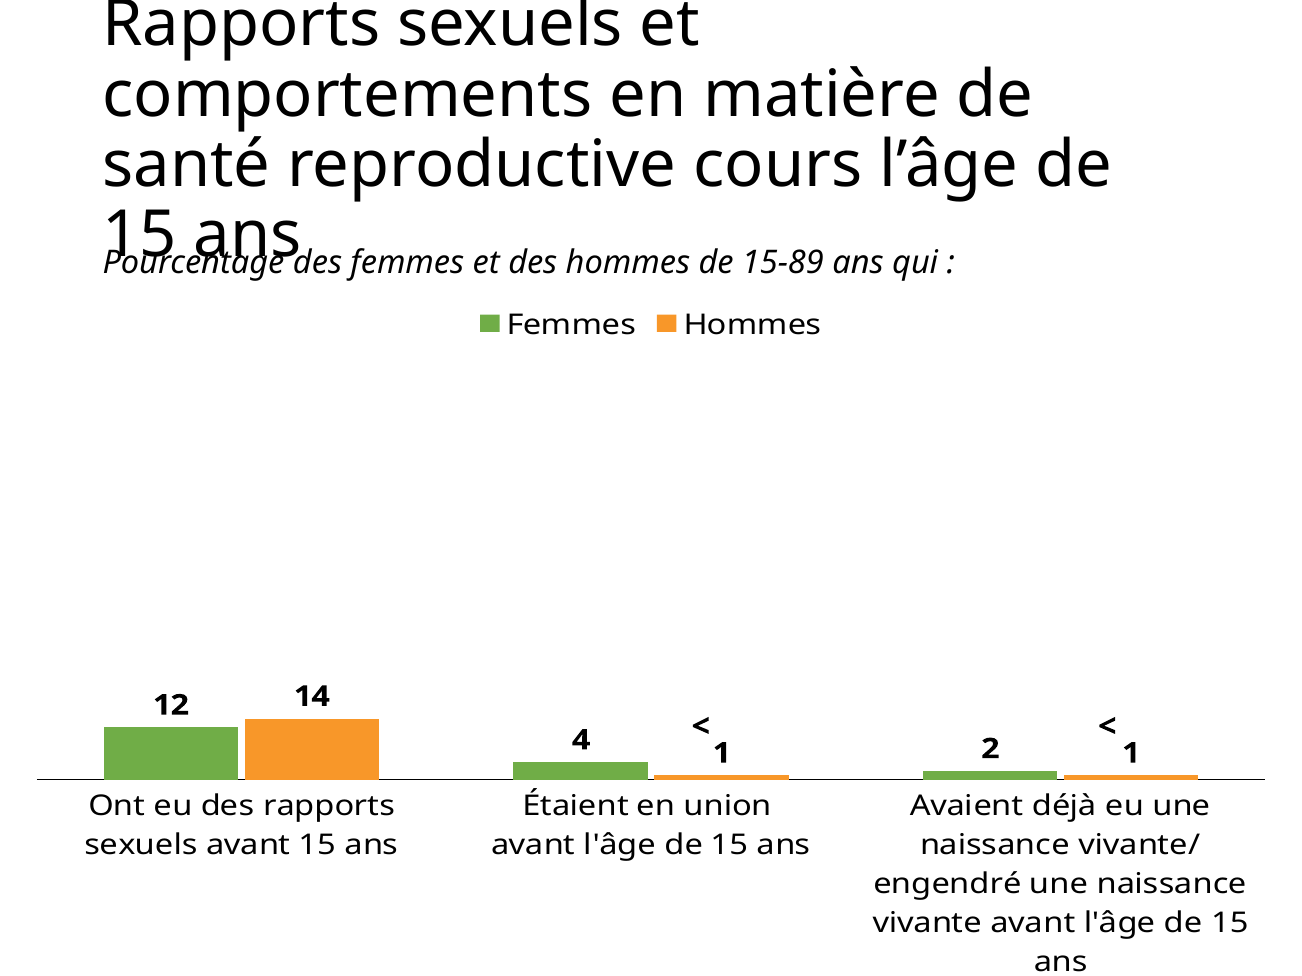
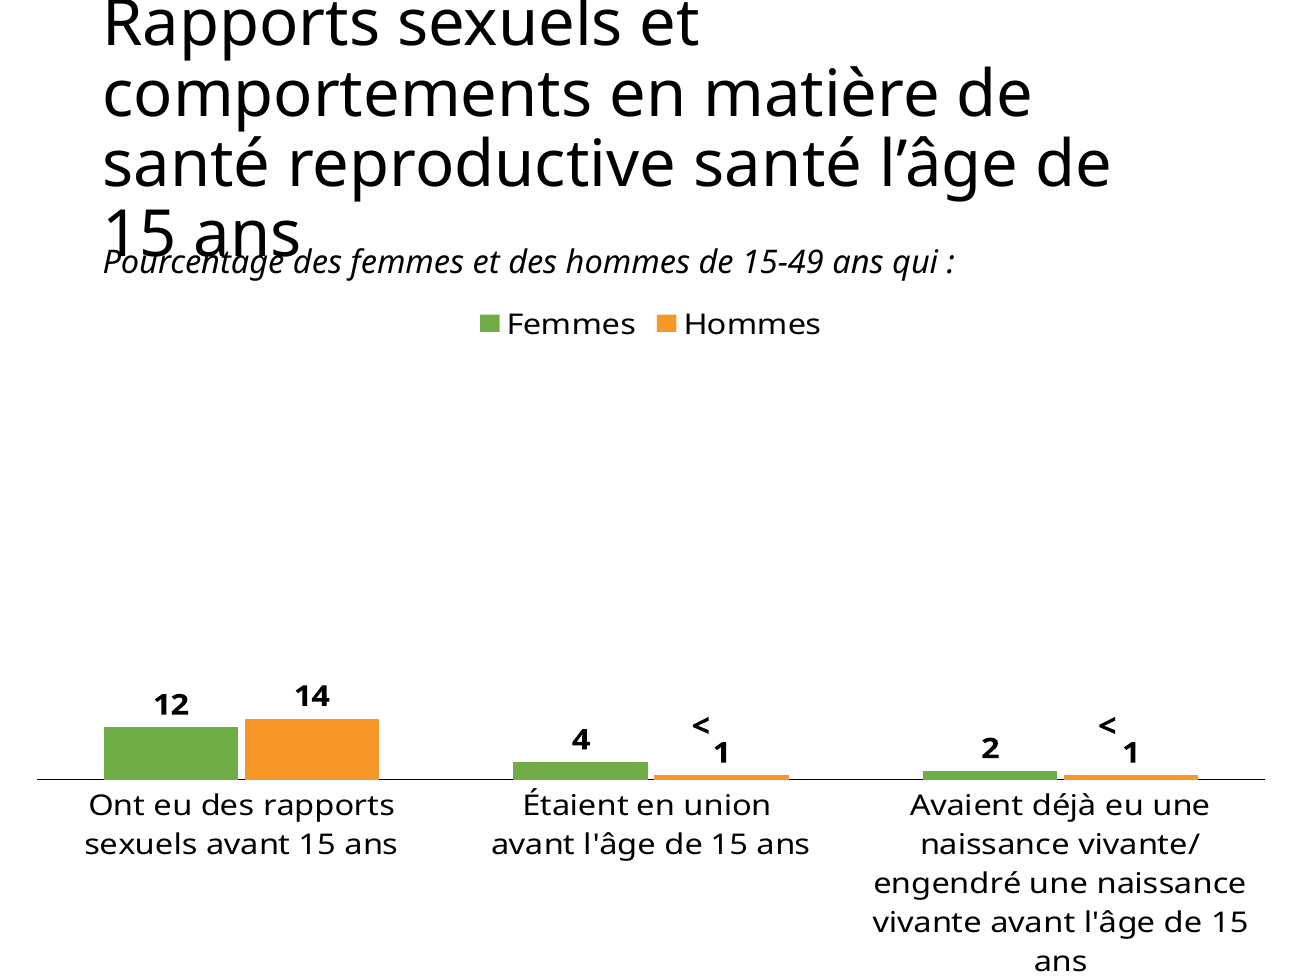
reproductive cours: cours -> santé
15-89: 15-89 -> 15-49
